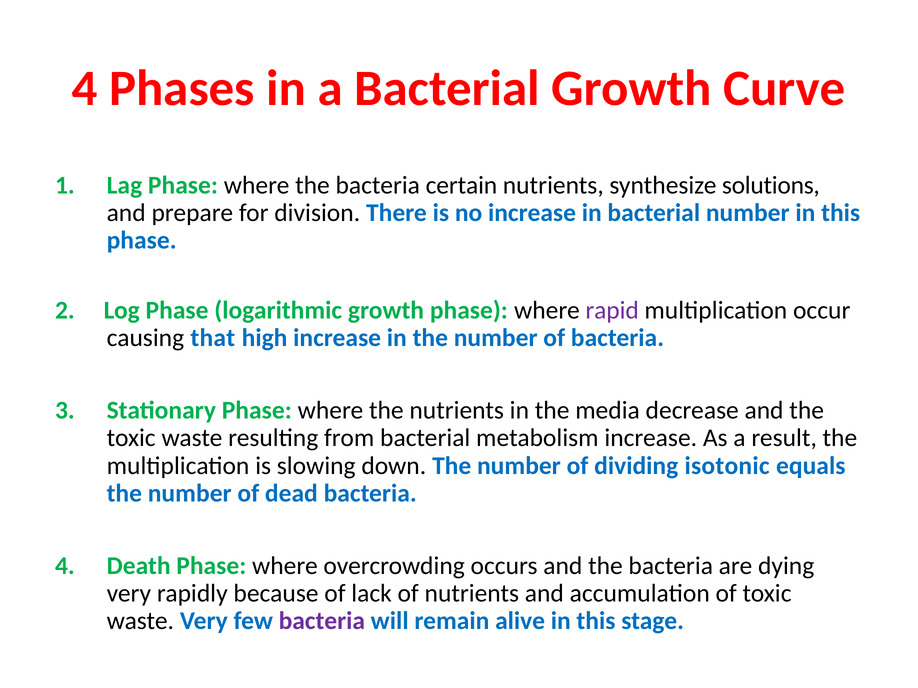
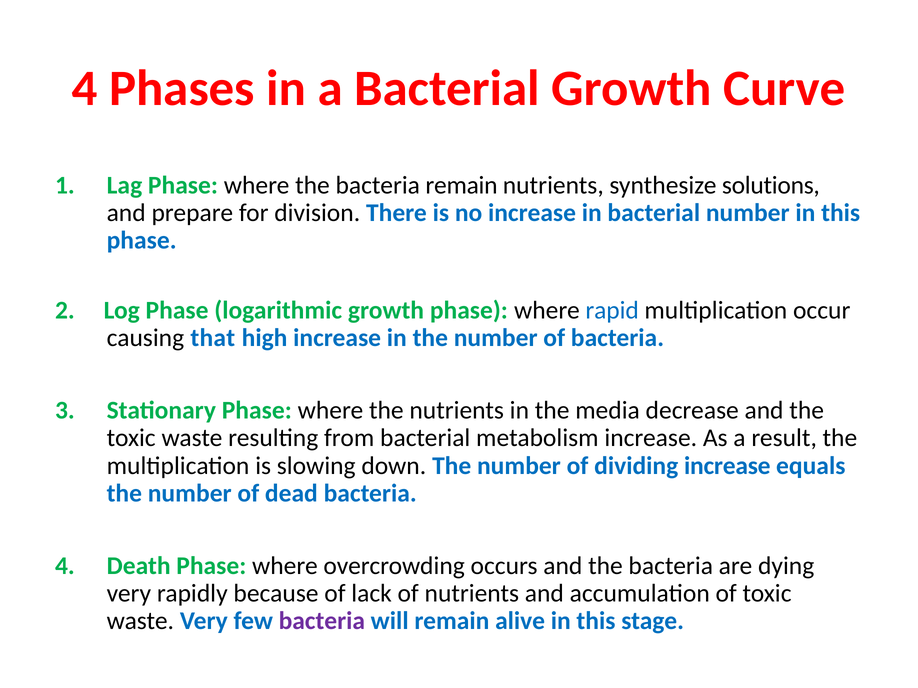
bacteria certain: certain -> remain
rapid colour: purple -> blue
dividing isotonic: isotonic -> increase
